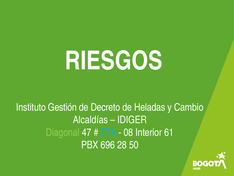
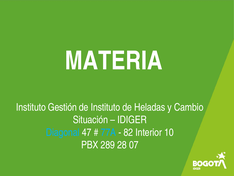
RIESGOS: RIESGOS -> MATERIA
de Decreto: Decreto -> Instituto
Alcaldías: Alcaldías -> Situación
Diagonal colour: light green -> light blue
08: 08 -> 82
61: 61 -> 10
696: 696 -> 289
50: 50 -> 07
